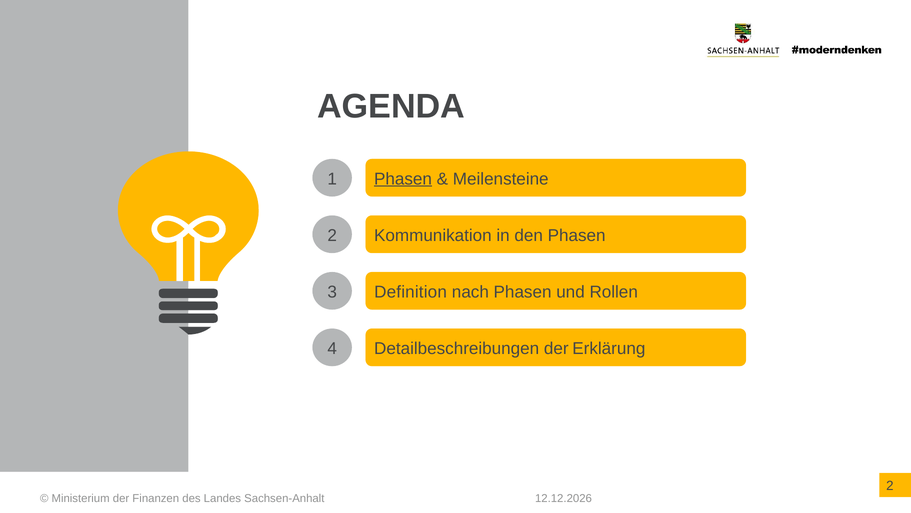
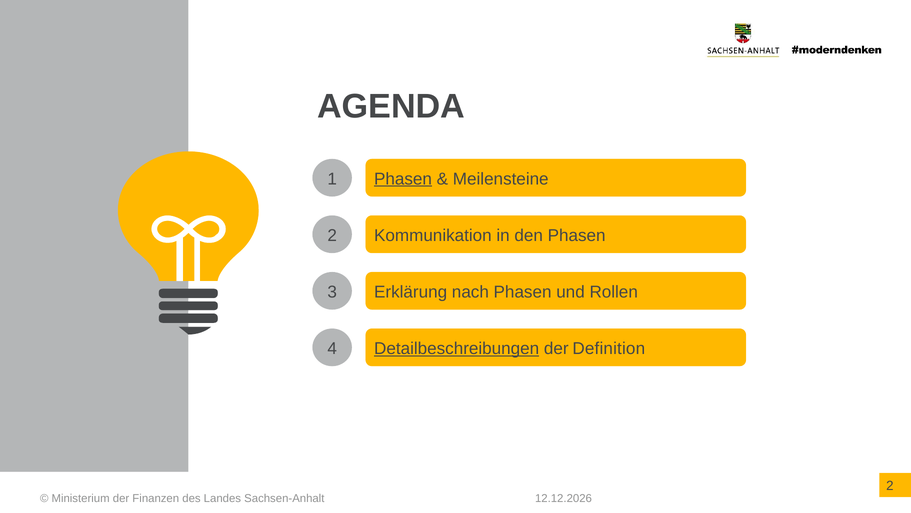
Definition: Definition -> Erklärung
Detailbeschreibungen underline: none -> present
Erklärung: Erklärung -> Definition
